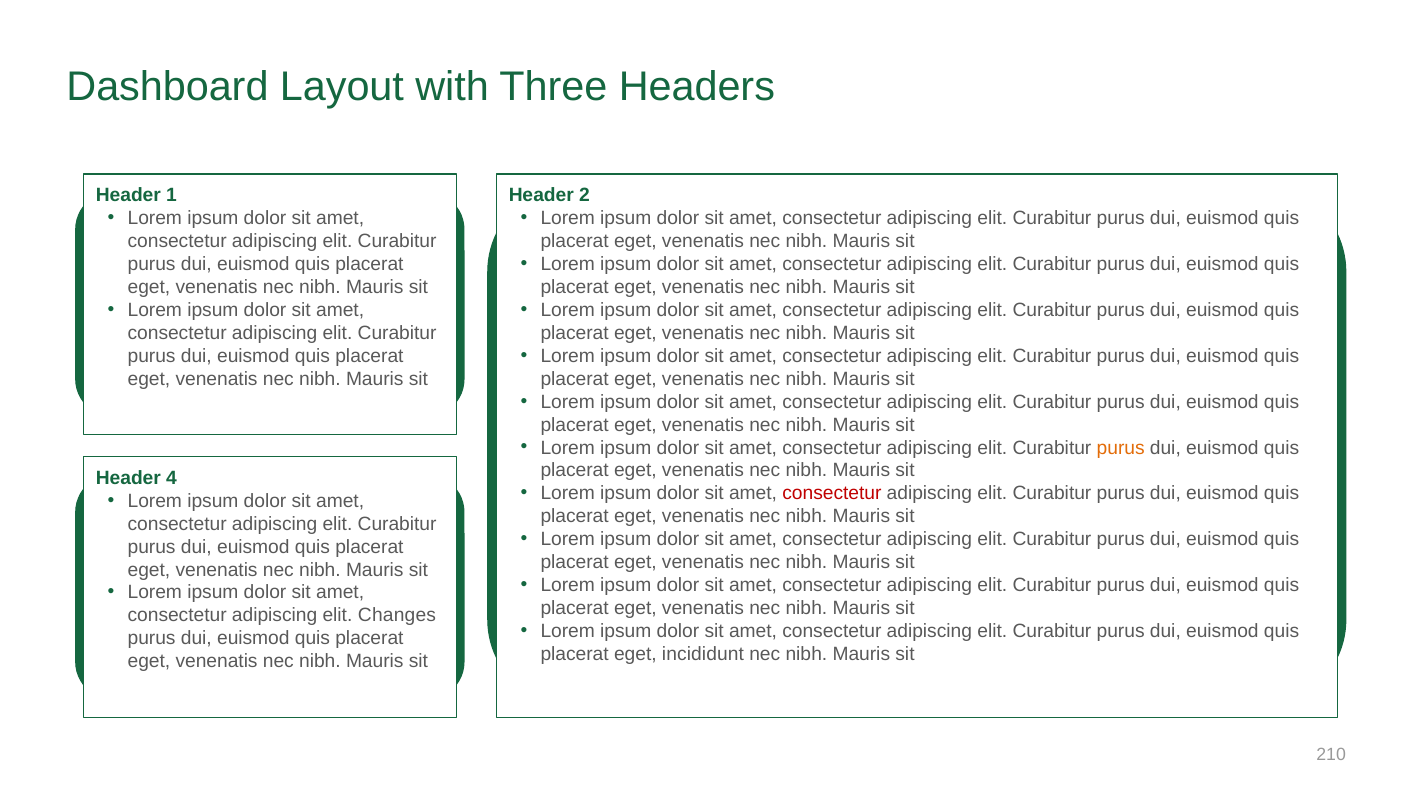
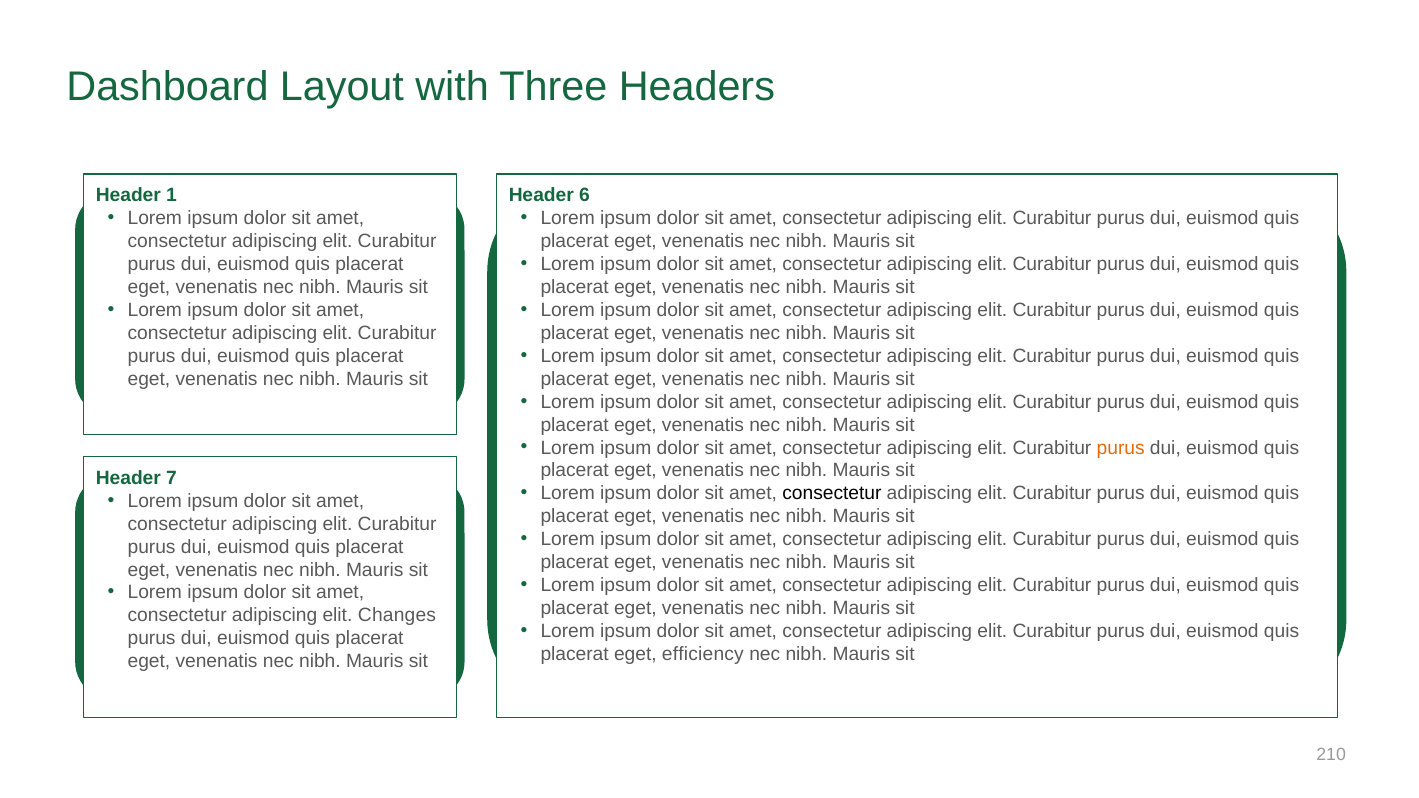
2: 2 -> 6
4: 4 -> 7
consectetur at (832, 494) colour: red -> black
incididunt: incididunt -> efficiency
